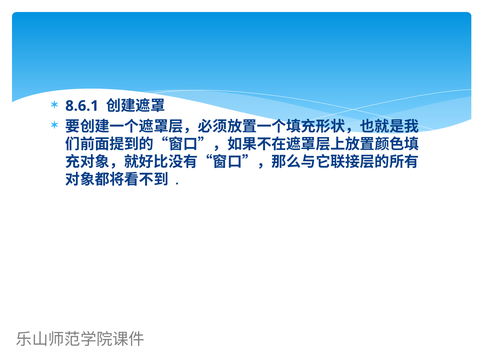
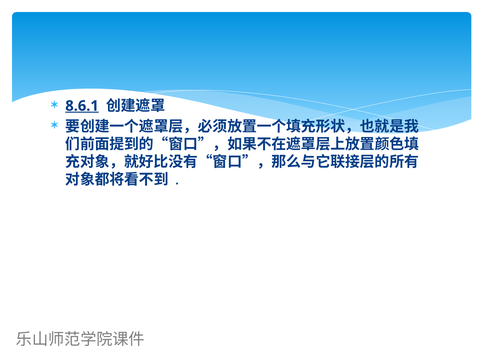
8.6.1 underline: none -> present
